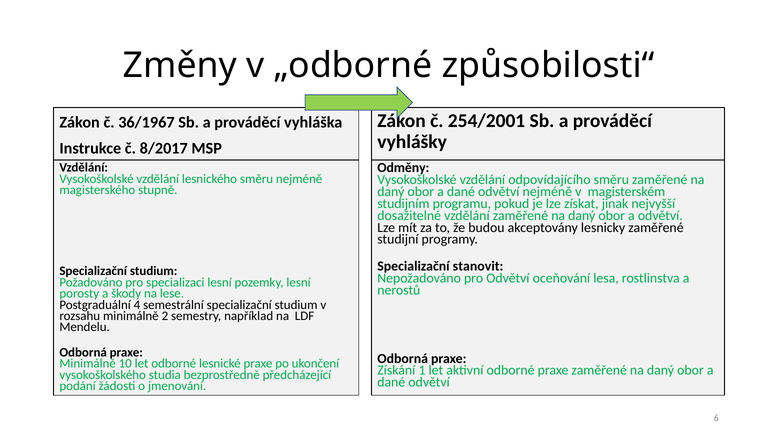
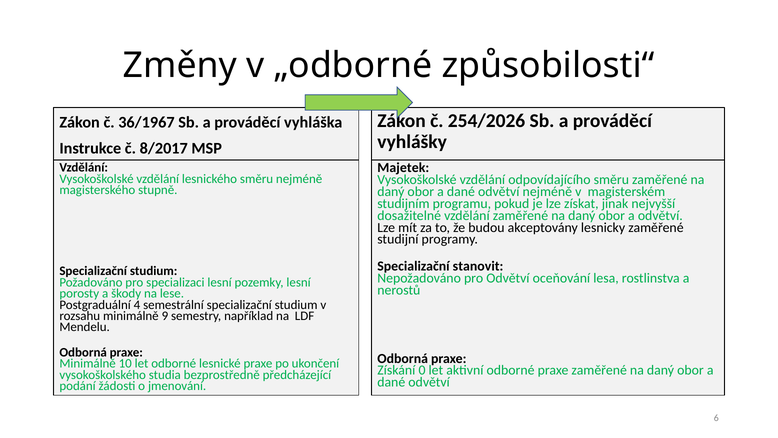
254/2001: 254/2001 -> 254/2026
Odměny: Odměny -> Majetek
2: 2 -> 9
1: 1 -> 0
